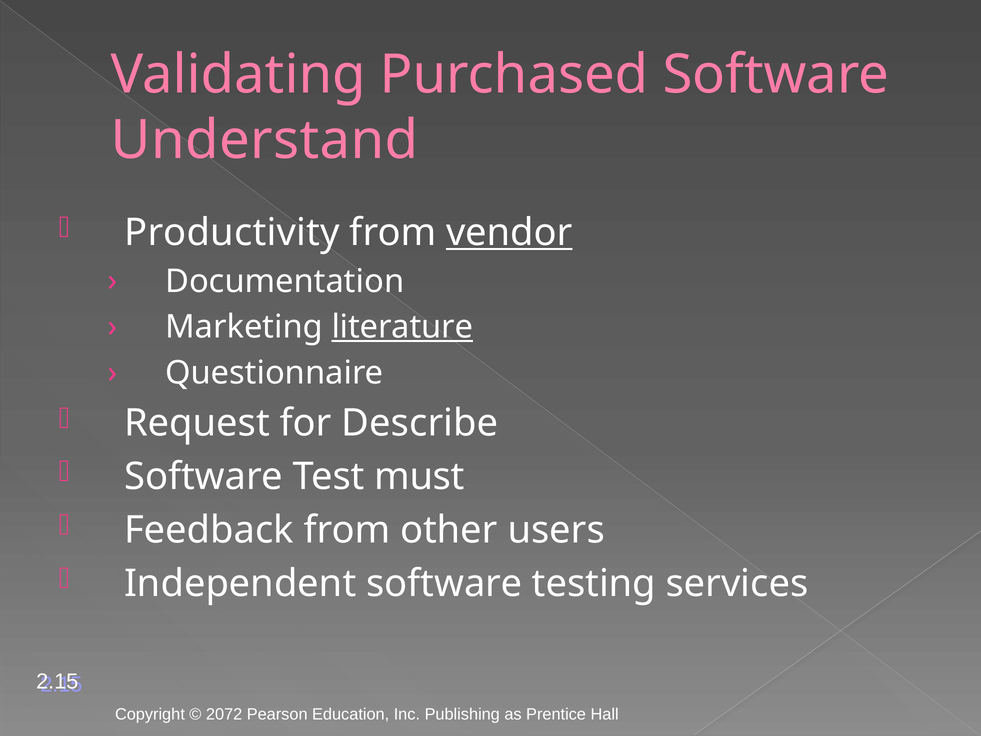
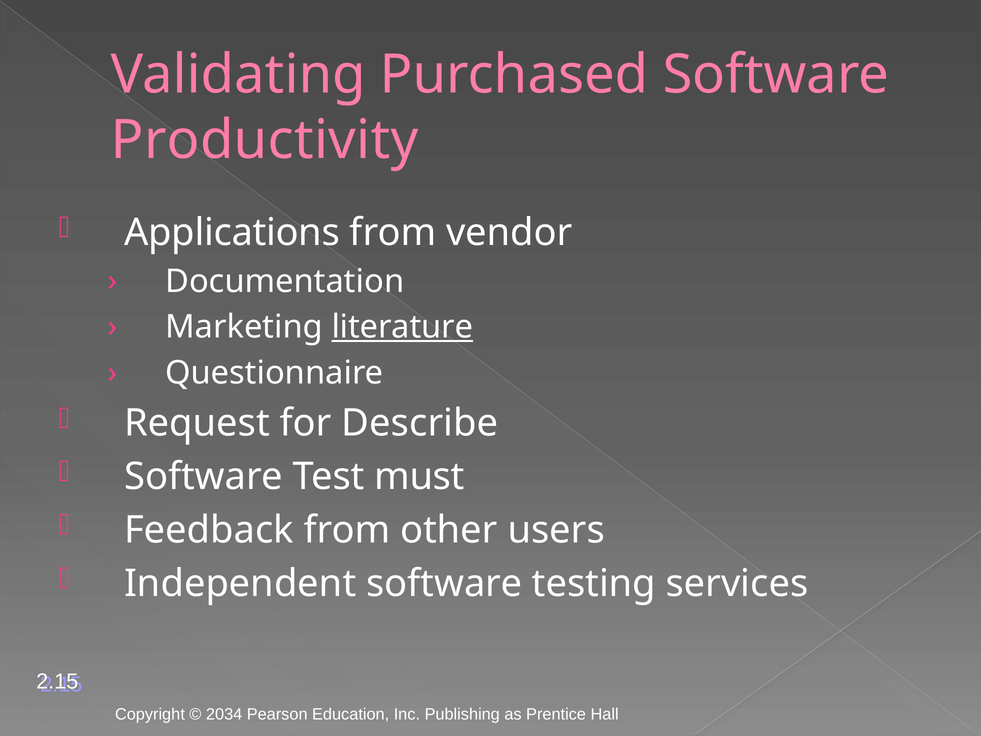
Understand: Understand -> Productivity
Productivity: Productivity -> Applications
vendor underline: present -> none
2072: 2072 -> 2034
